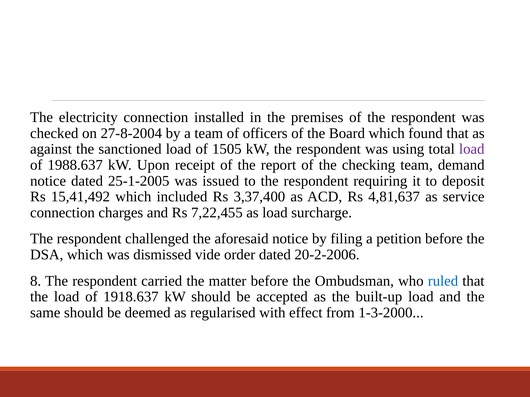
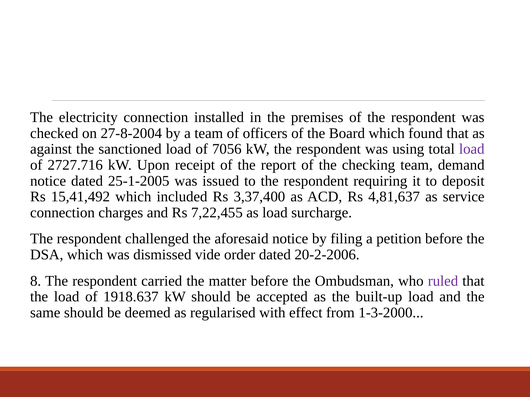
1505: 1505 -> 7056
1988.637: 1988.637 -> 2727.716
ruled colour: blue -> purple
